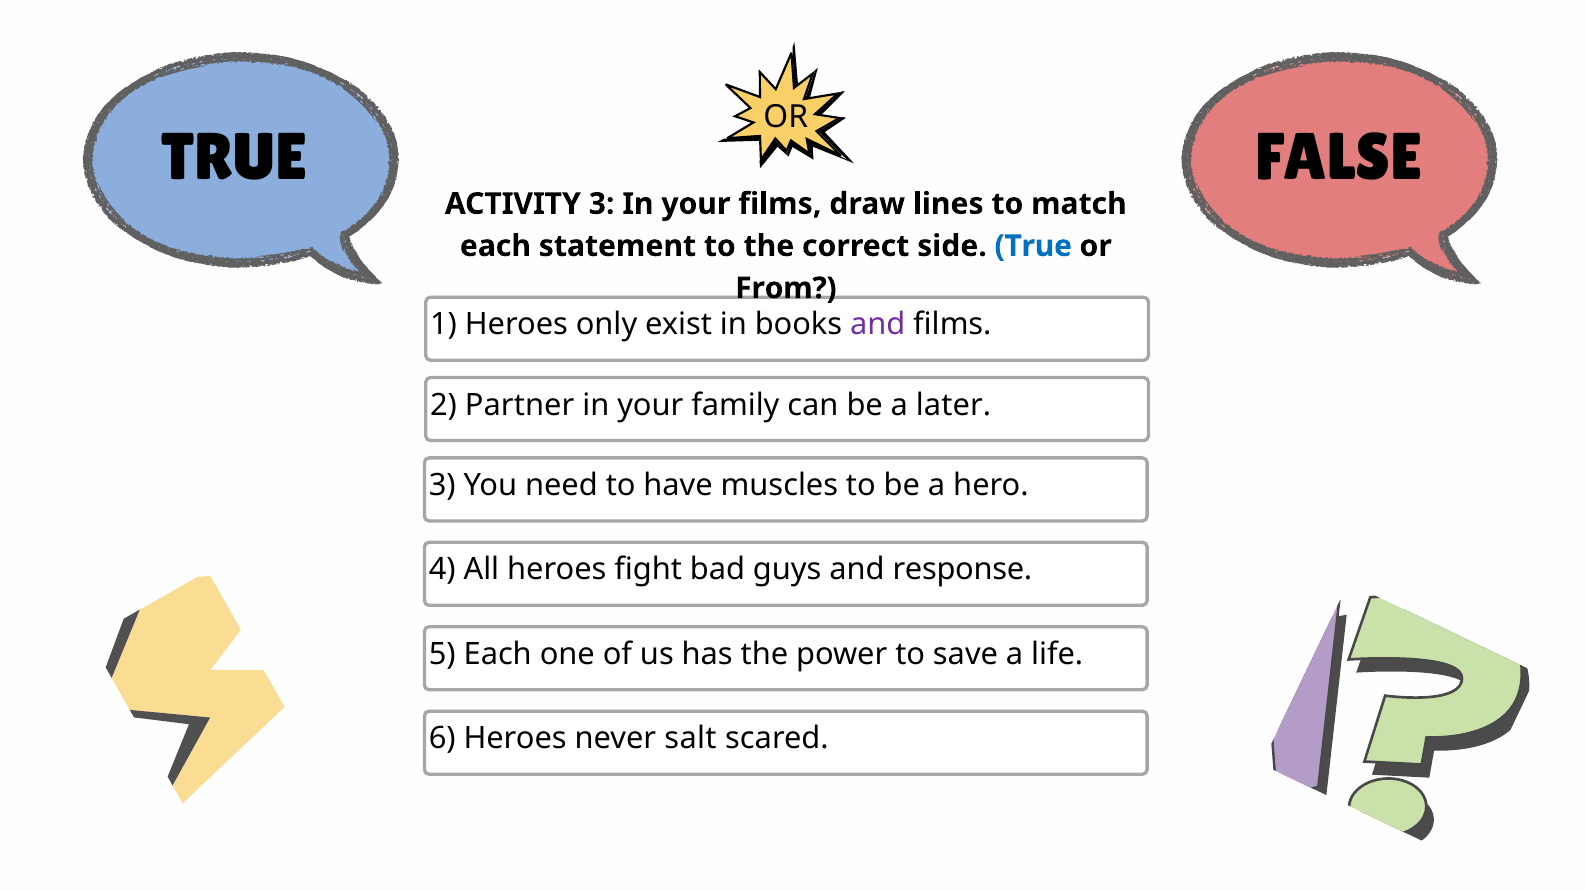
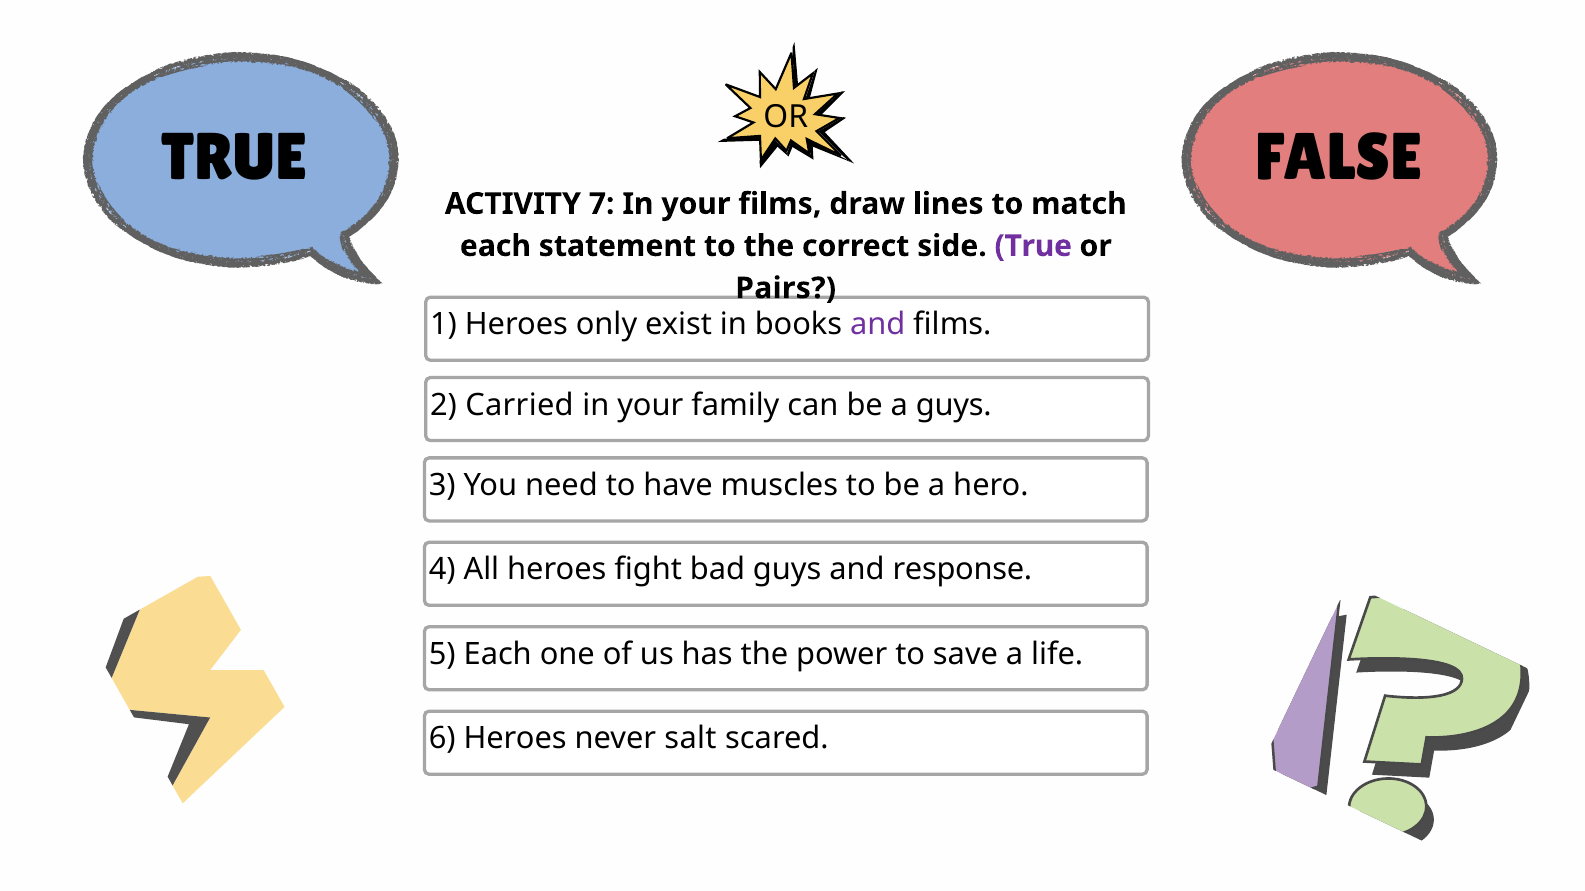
ACTIVITY 3: 3 -> 7
True at (1033, 246) colour: blue -> purple
From: From -> Pairs
Partner: Partner -> Carried
a later: later -> guys
